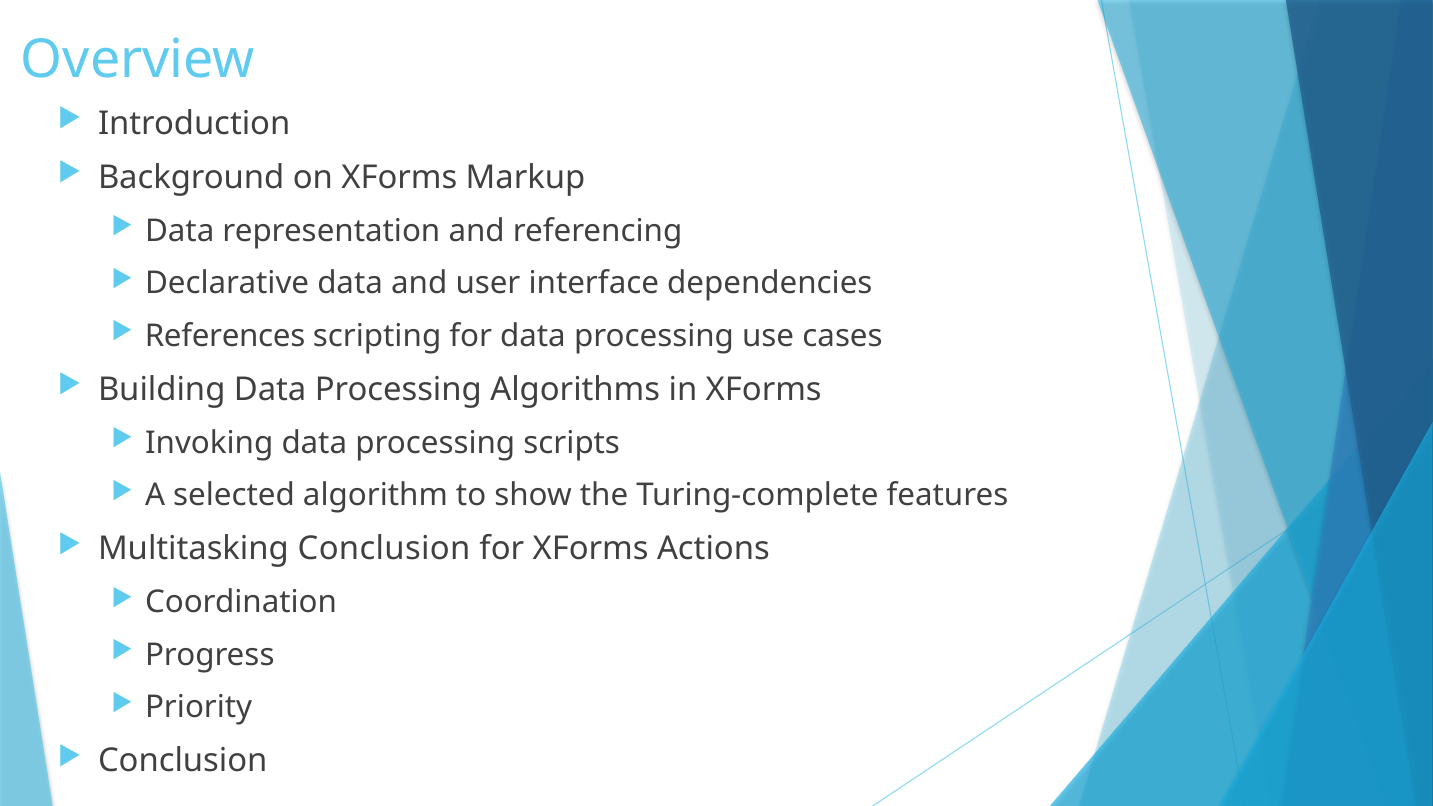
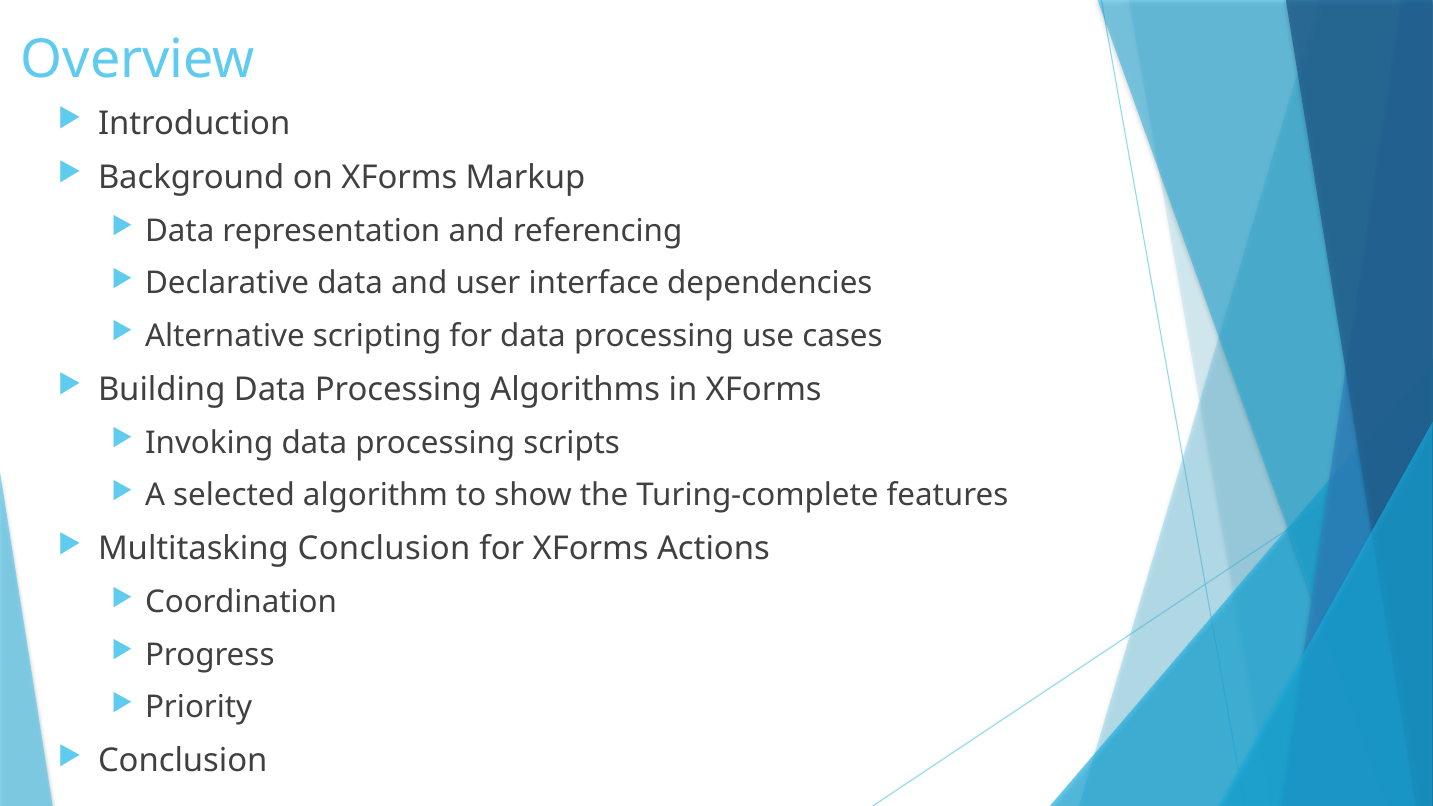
References: References -> Alternative
